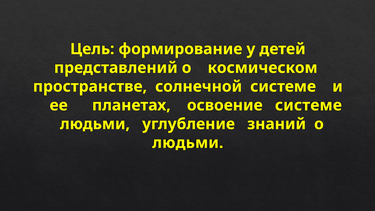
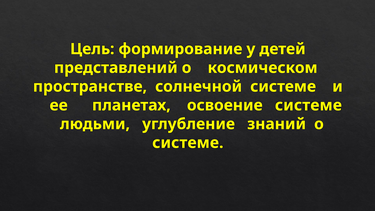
людьми at (188, 143): людьми -> системе
